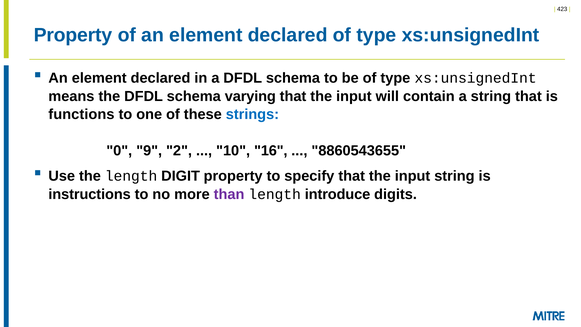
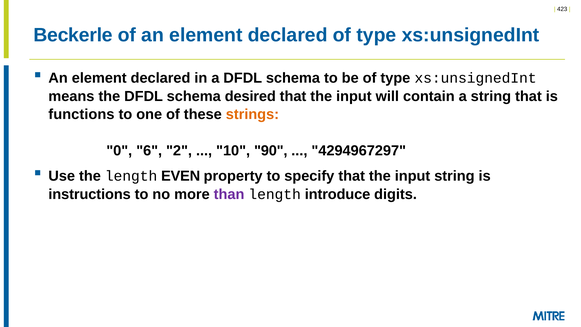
Property at (73, 35): Property -> Beckerle
varying: varying -> desired
strings colour: blue -> orange
9: 9 -> 6
16: 16 -> 90
8860543655: 8860543655 -> 4294967297
DIGIT: DIGIT -> EVEN
